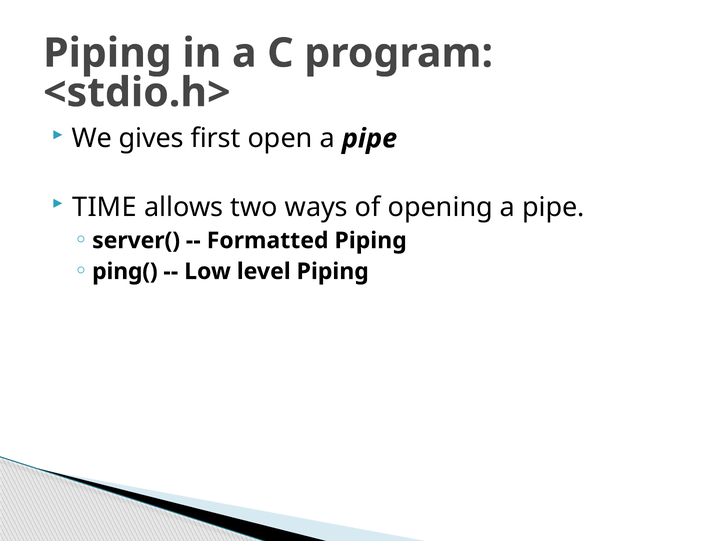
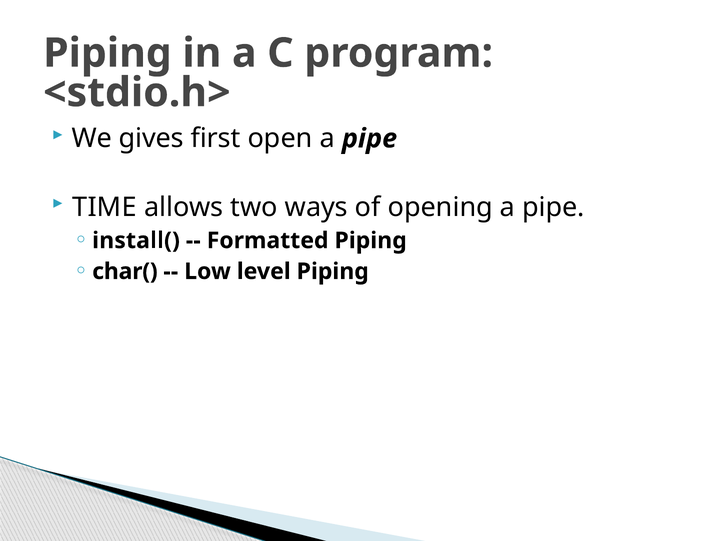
server(: server( -> install(
ping(: ping( -> char(
